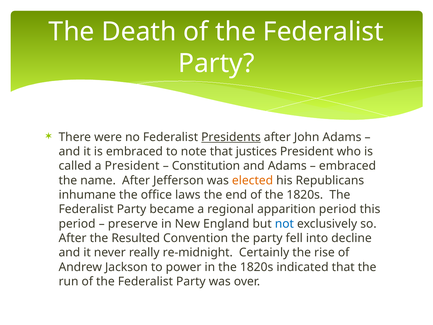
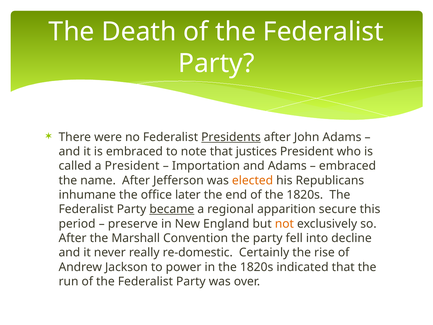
Constitution: Constitution -> Importation
laws: laws -> later
became underline: none -> present
apparition period: period -> secure
not colour: blue -> orange
Resulted: Resulted -> Marshall
re-midnight: re-midnight -> re-domestic
